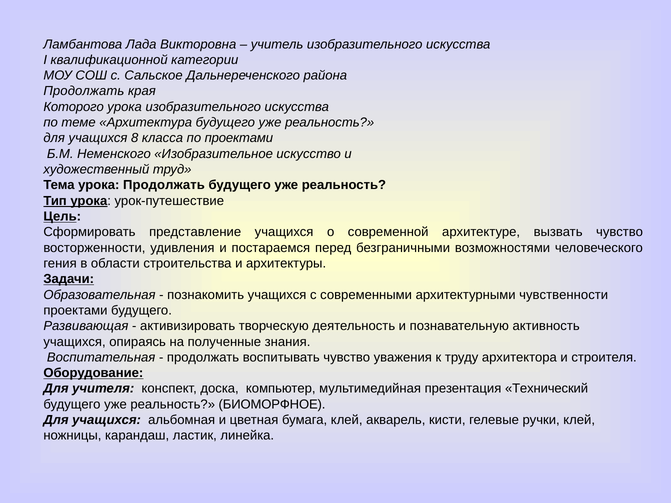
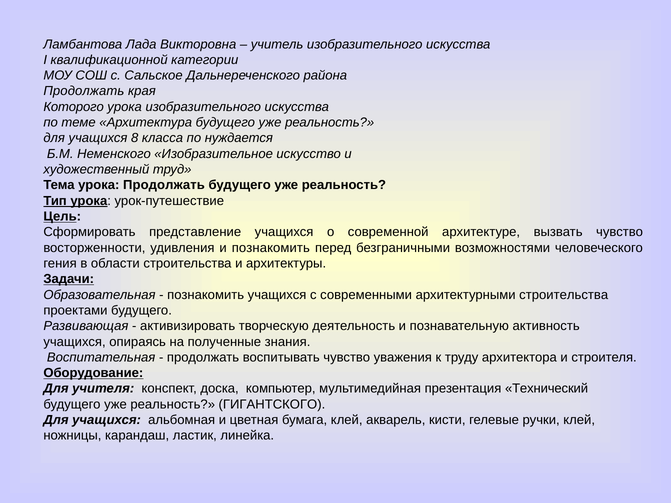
по проектами: проектами -> нуждается
и постараемся: постараемся -> познакомить
архитектурными чувственности: чувственности -> строительства
БИОМОРФНОЕ: БИОМОРФНОЕ -> ГИГАНТСКОГО
